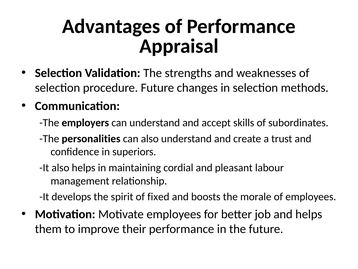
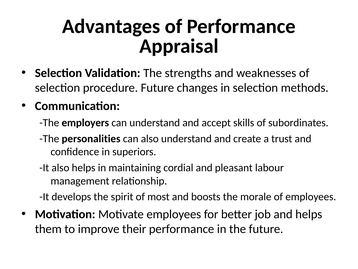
fixed: fixed -> most
